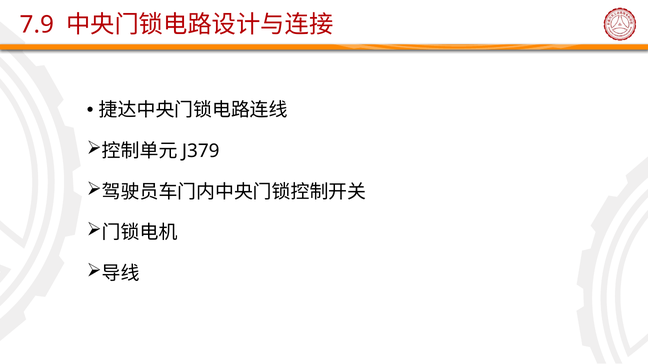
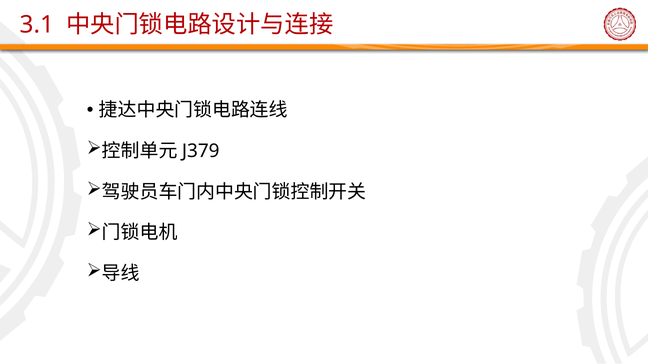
7.9: 7.9 -> 3.1
